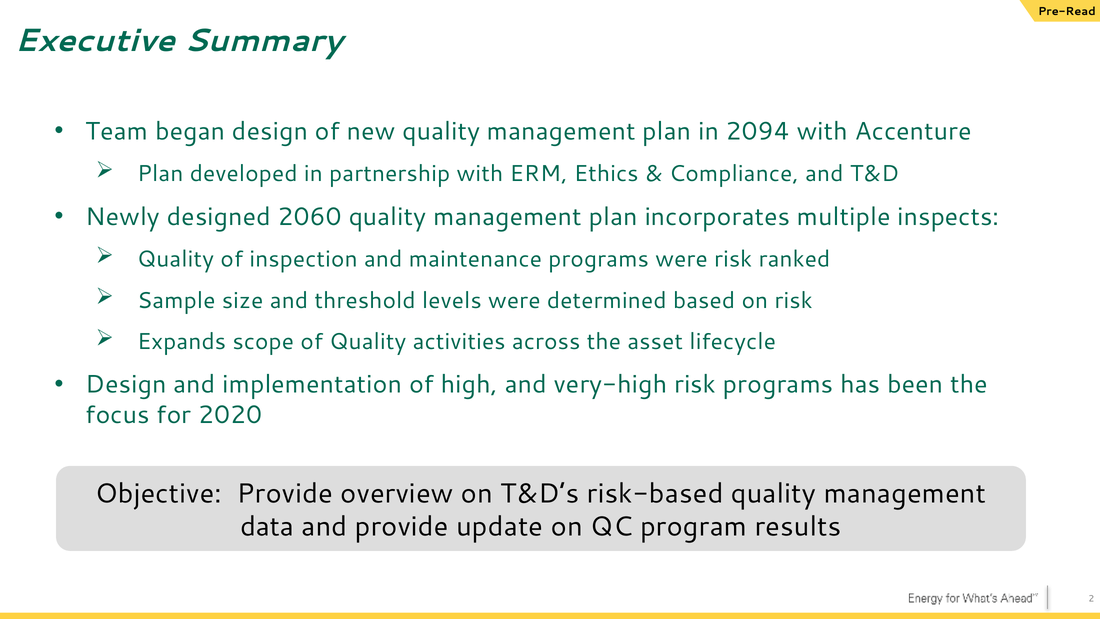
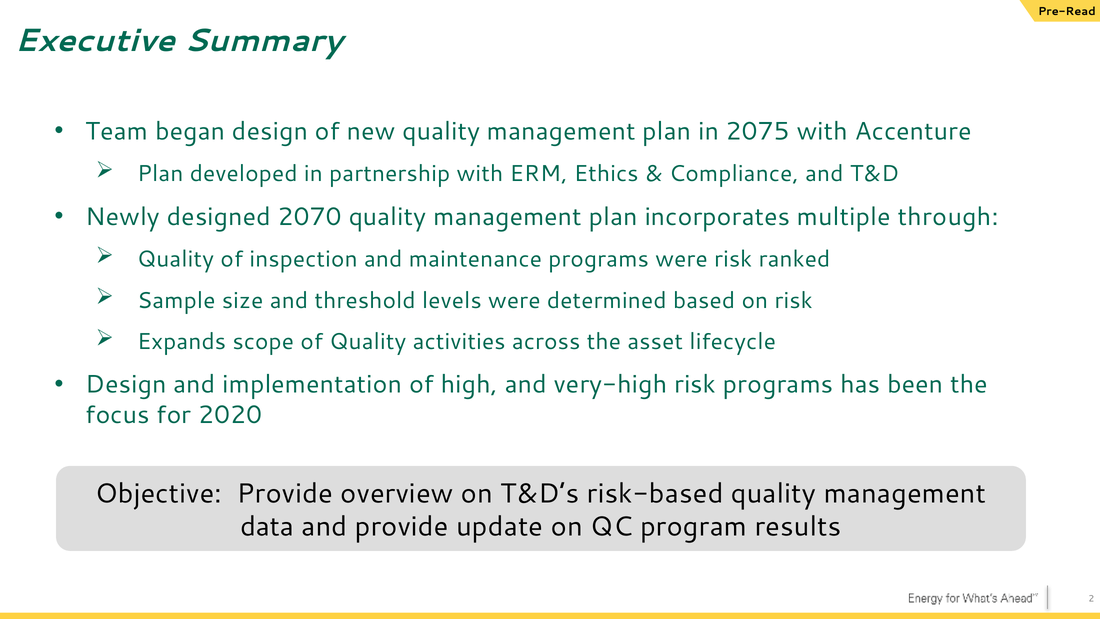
2094: 2094 -> 2075
2060: 2060 -> 2070
inspects: inspects -> through
